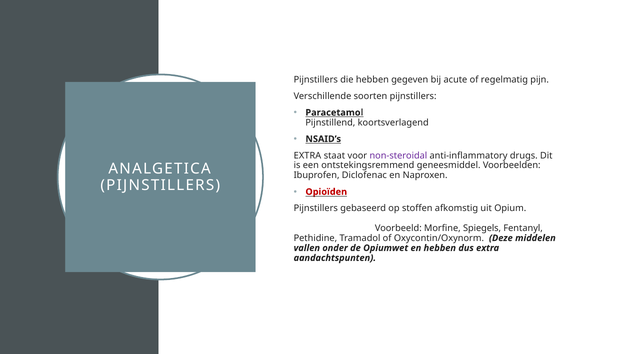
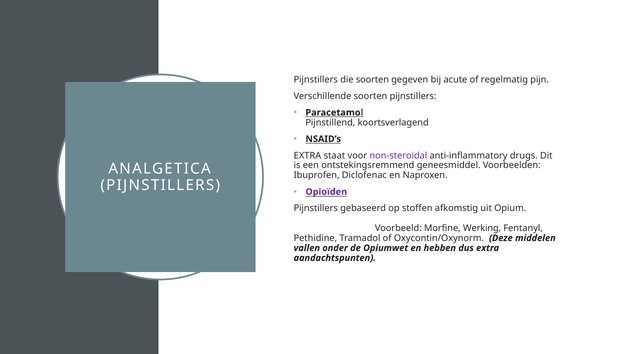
die hebben: hebben -> soorten
Opioïden colour: red -> purple
Spiegels: Spiegels -> Werking
